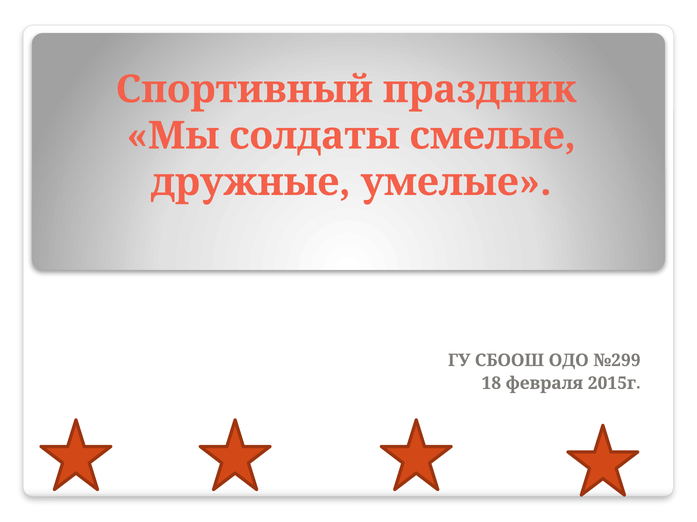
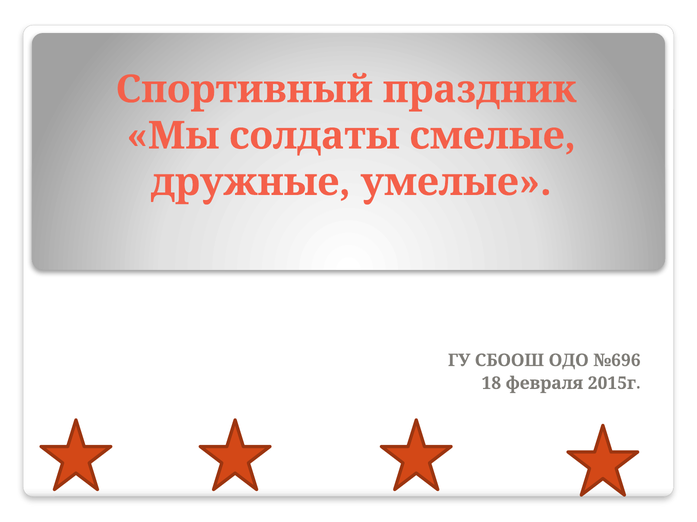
№299: №299 -> №696
